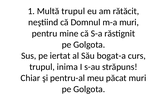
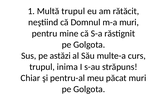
iertat: iertat -> astăzi
bogat-a: bogat-a -> multe-a
